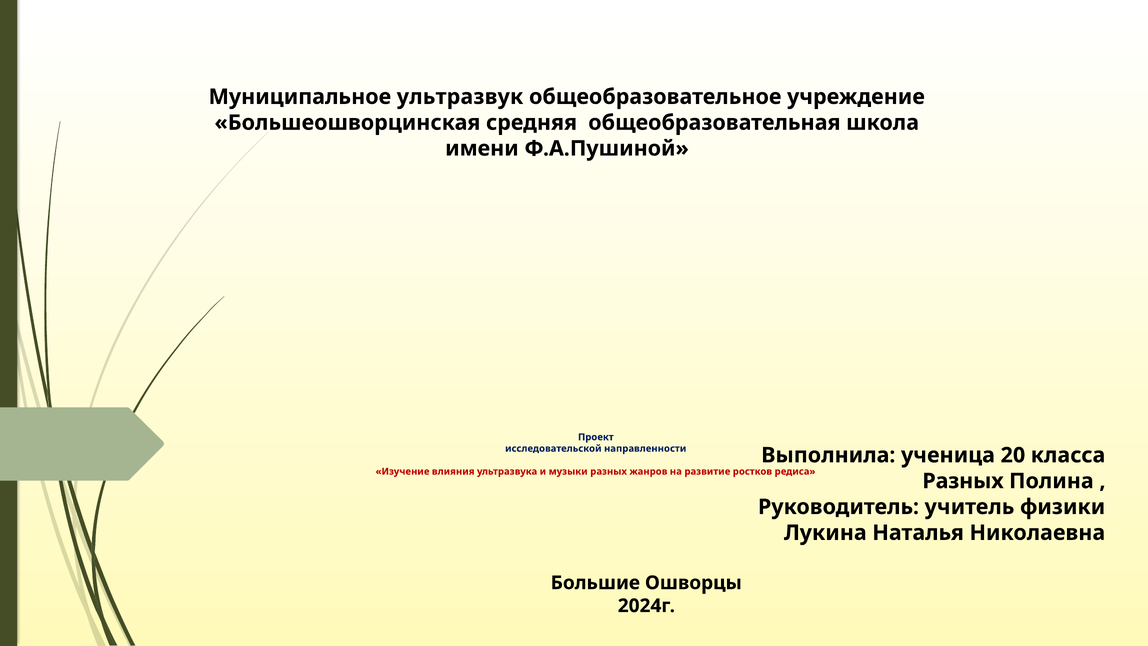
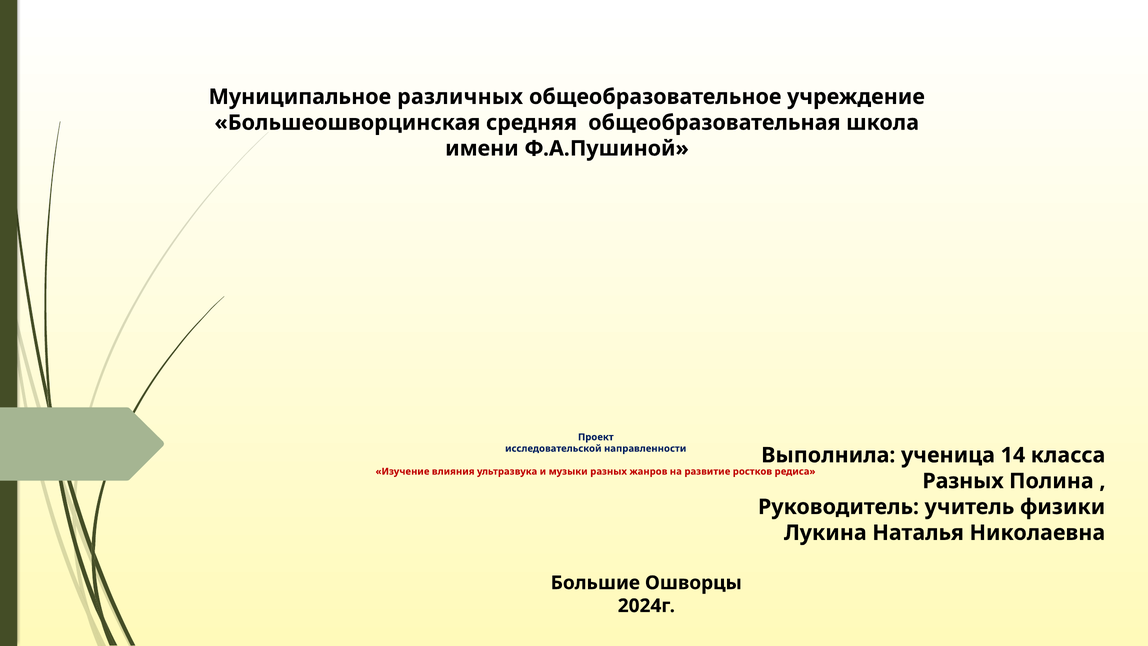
ультразвук: ультразвук -> различных
20: 20 -> 14
